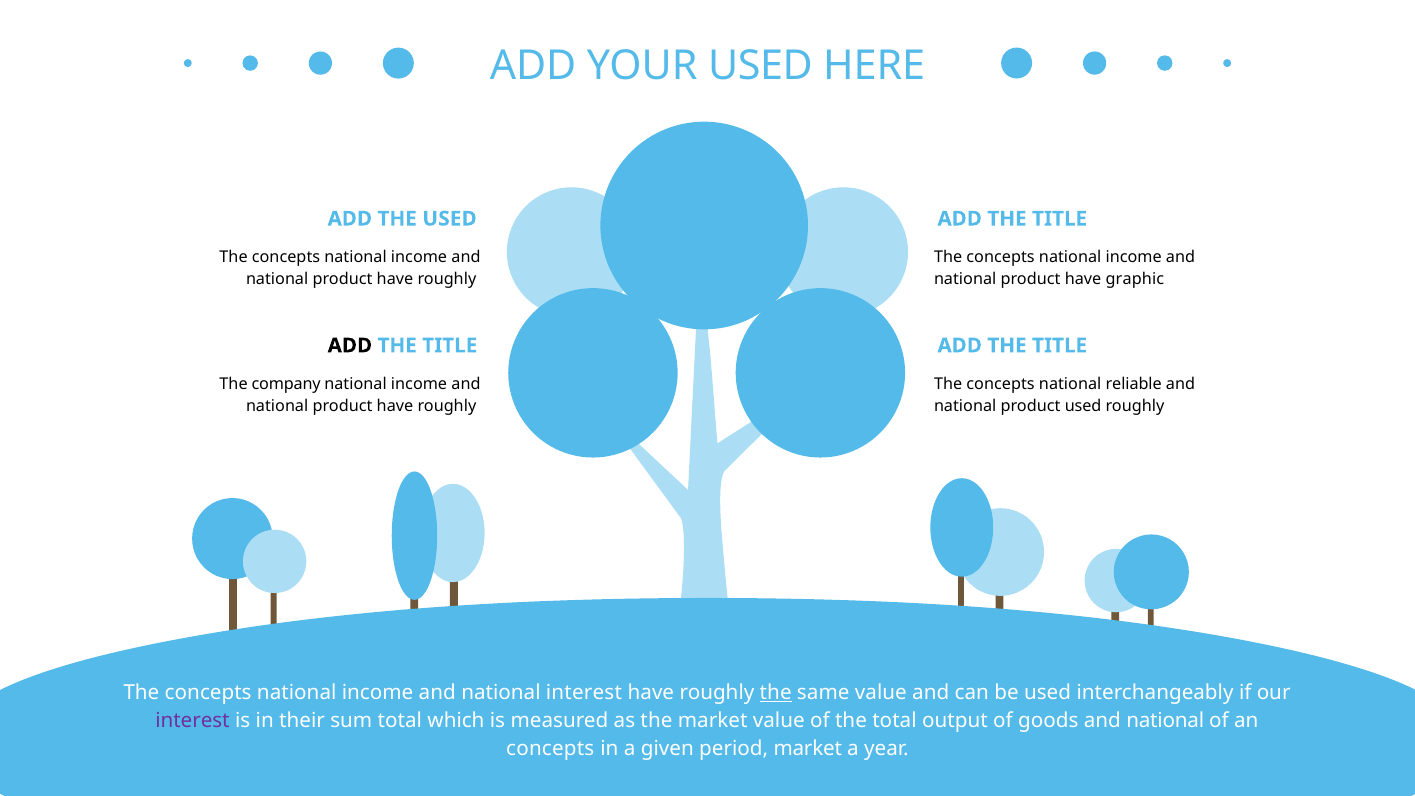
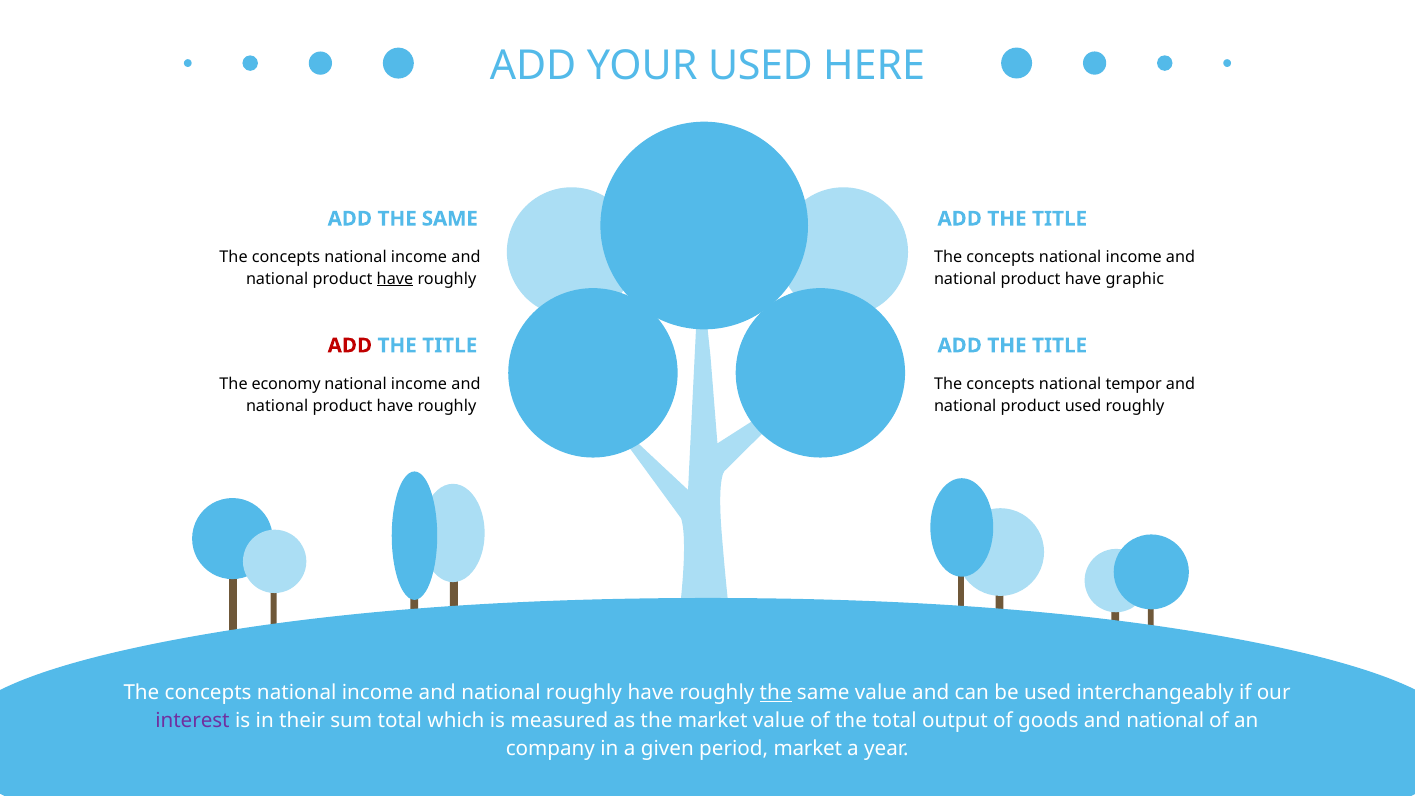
ADD THE USED: USED -> SAME
have at (395, 279) underline: none -> present
ADD at (350, 346) colour: black -> red
company: company -> economy
reliable: reliable -> tempor
national interest: interest -> roughly
concepts at (550, 749): concepts -> company
